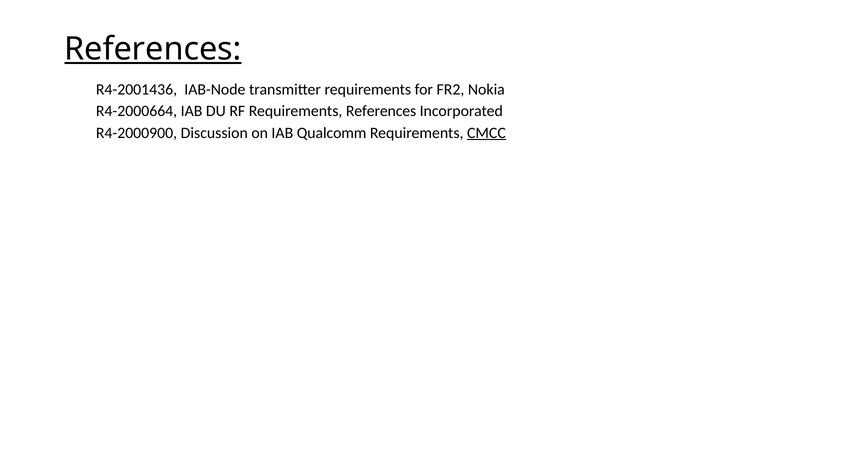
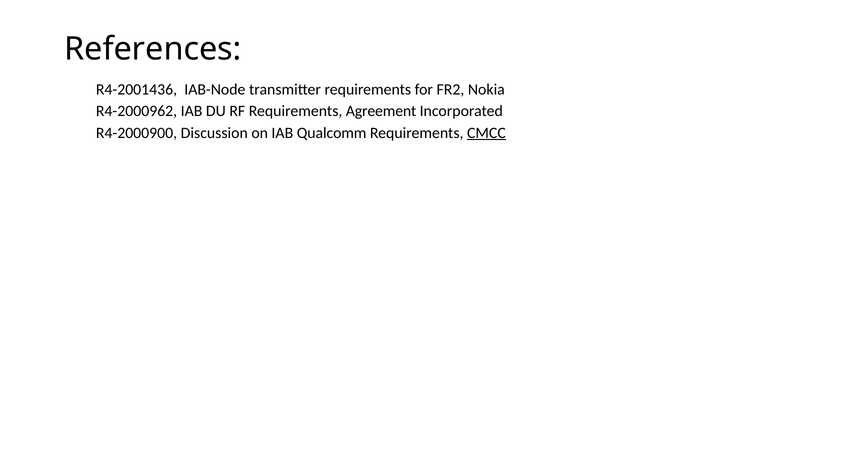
References at (153, 49) underline: present -> none
R4-2000664: R4-2000664 -> R4-2000962
Requirements References: References -> Agreement
